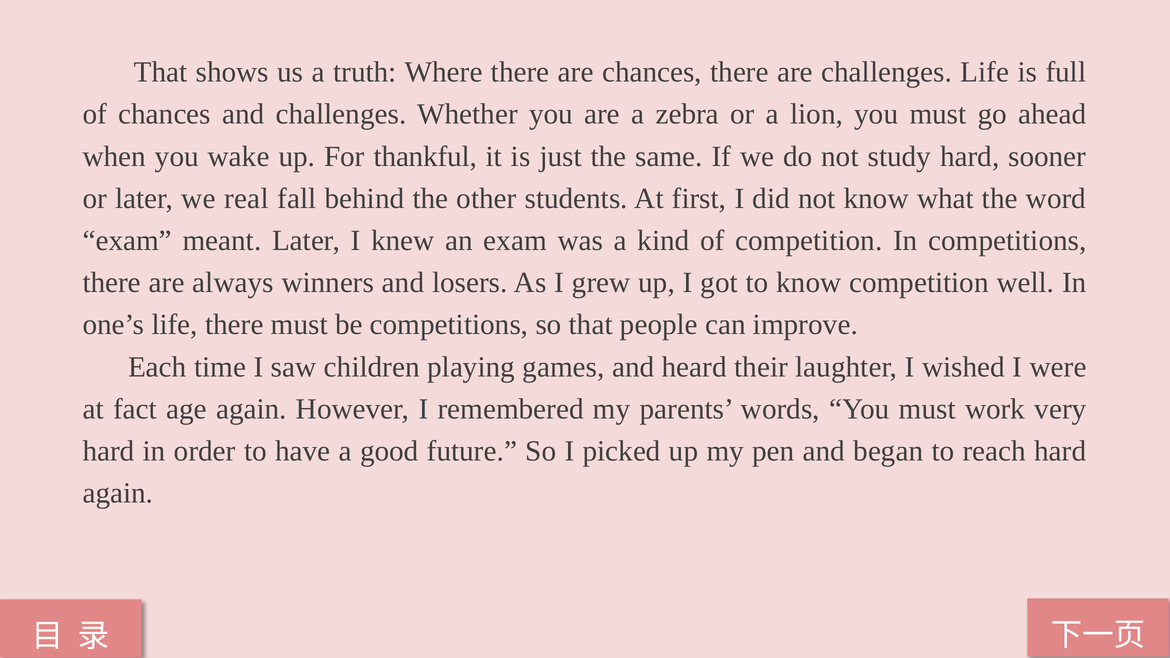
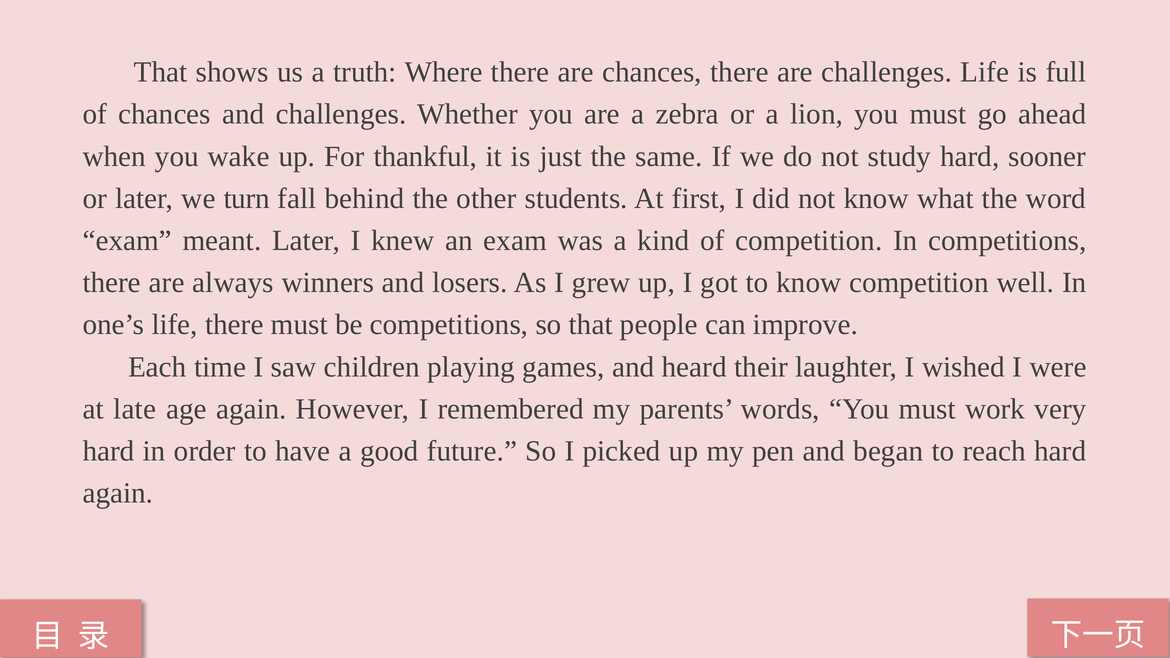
real: real -> turn
fact: fact -> late
